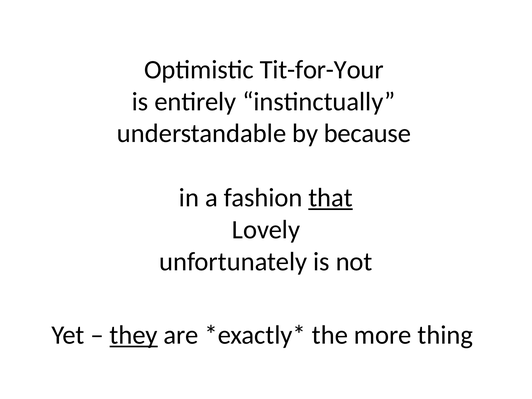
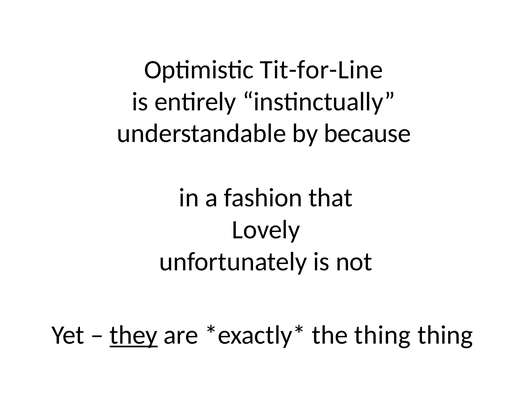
Tit-for-Your: Tit-for-Your -> Tit-for-Line
that underline: present -> none
the more: more -> thing
